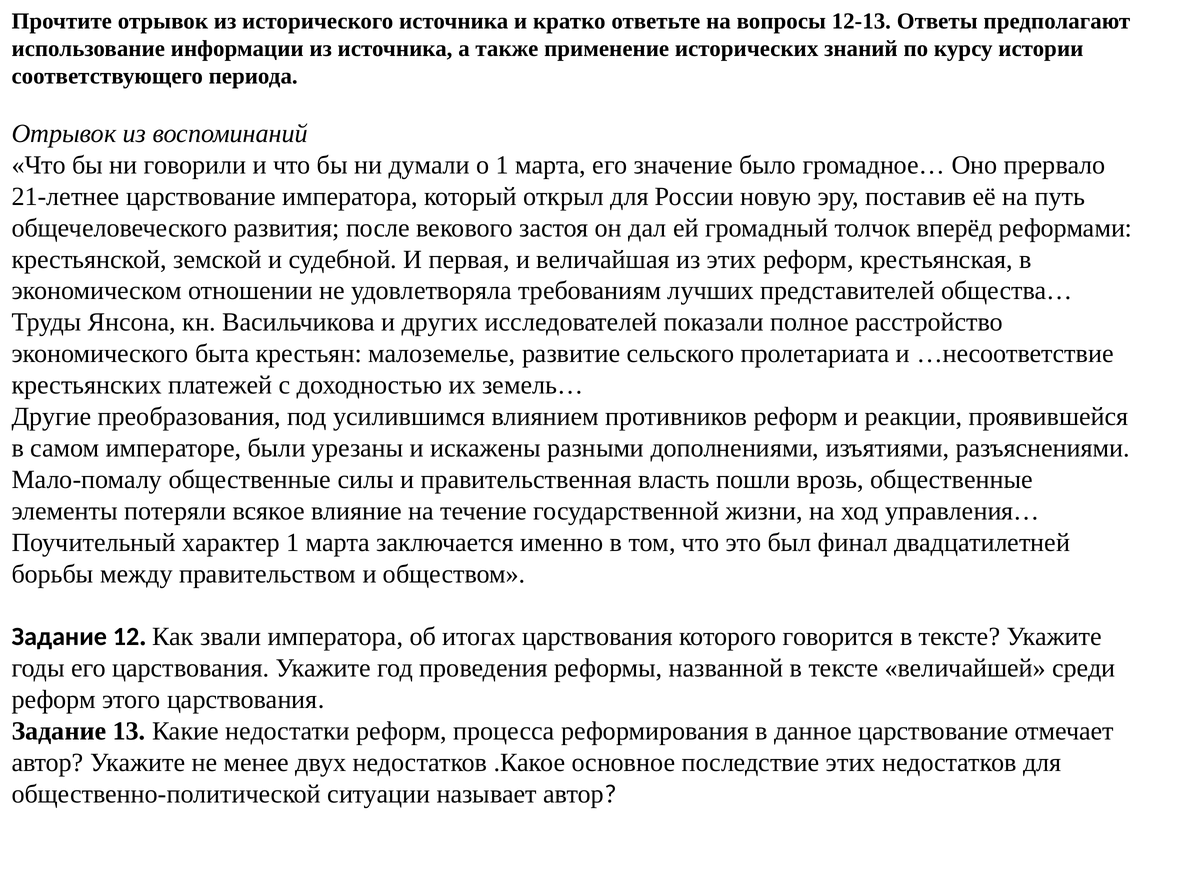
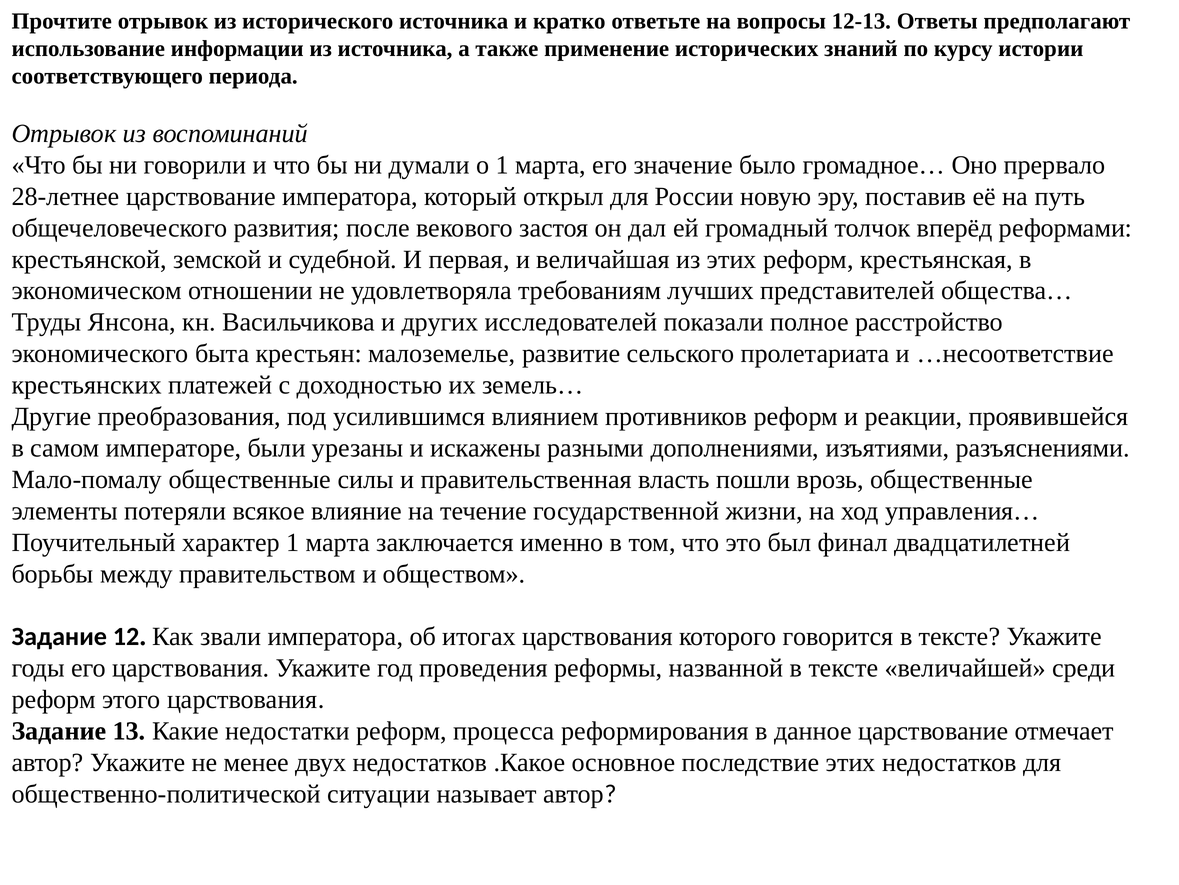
21-летнее: 21-летнее -> 28-летнее
